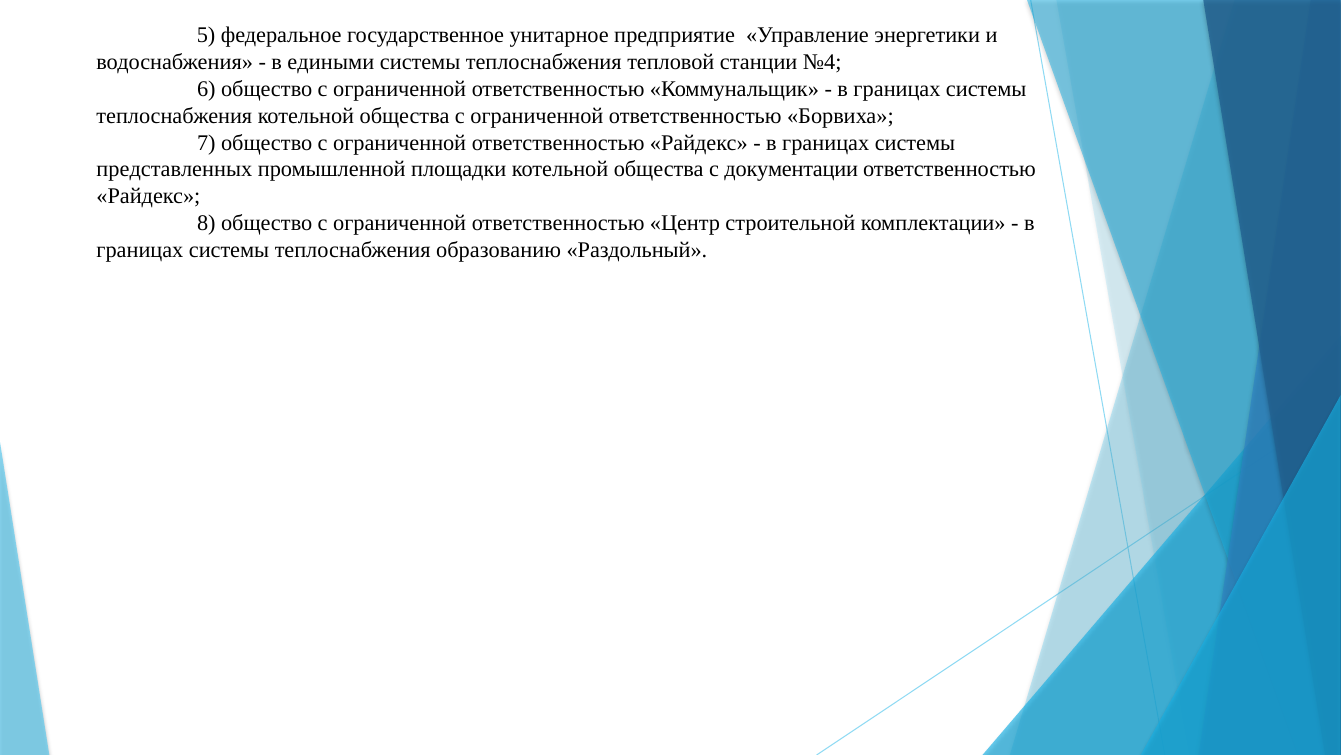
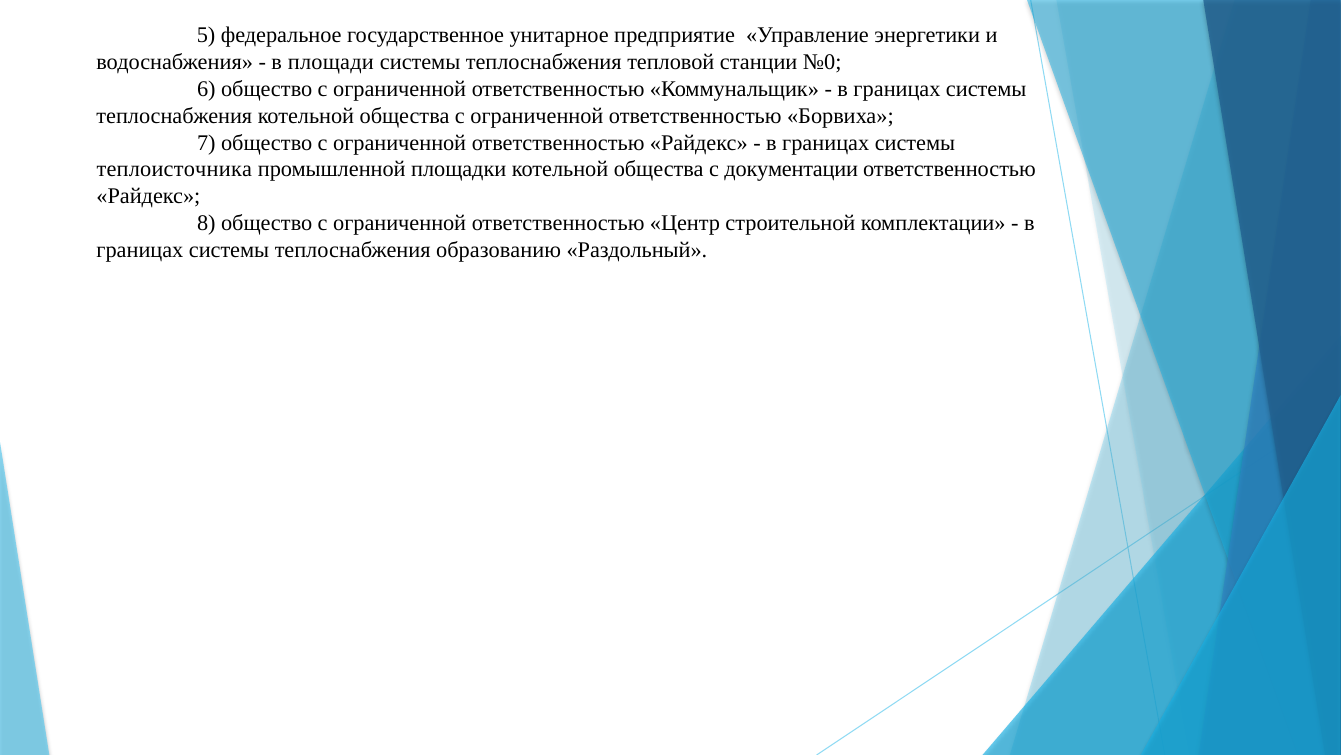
едиными: едиными -> площади
№4: №4 -> №0
представленных: представленных -> теплоисточника
